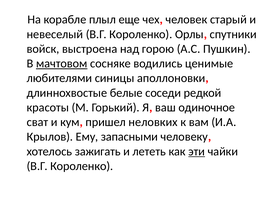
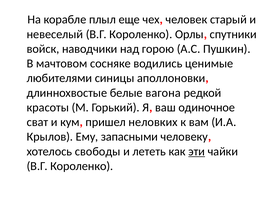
выстроена: выстроена -> наводчики
мачтовом underline: present -> none
соседи: соседи -> вагона
зажигать: зажигать -> свободы
